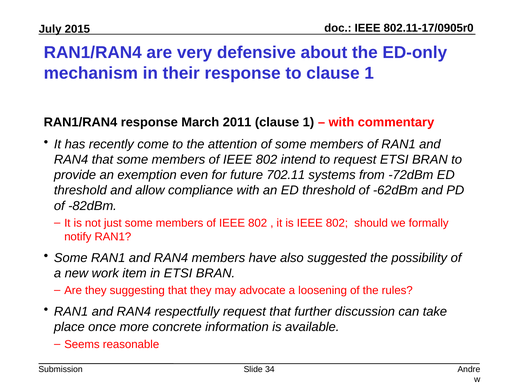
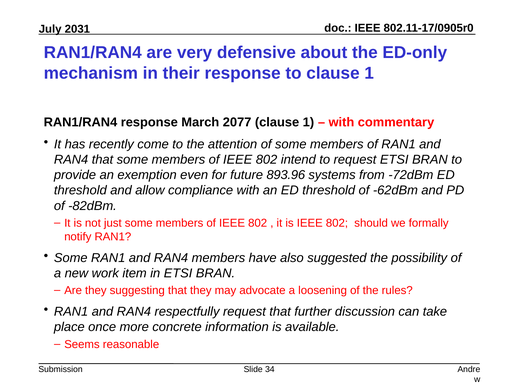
2015: 2015 -> 2031
2011: 2011 -> 2077
702.11: 702.11 -> 893.96
